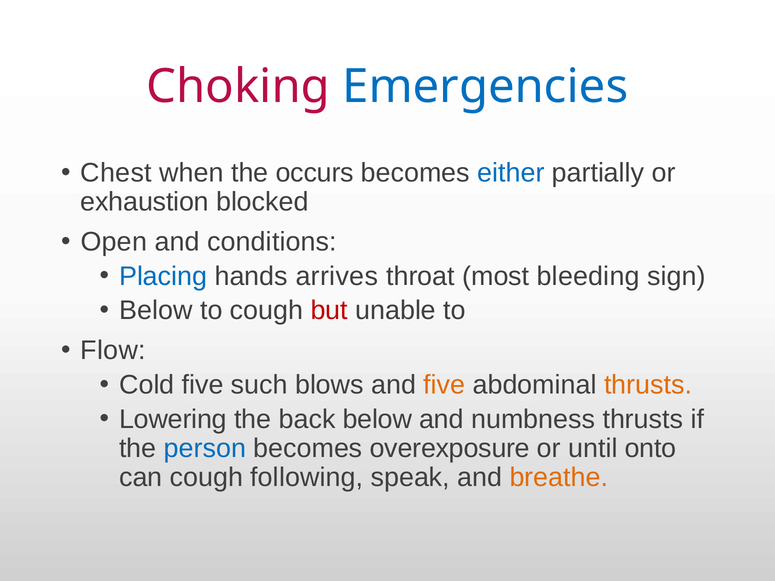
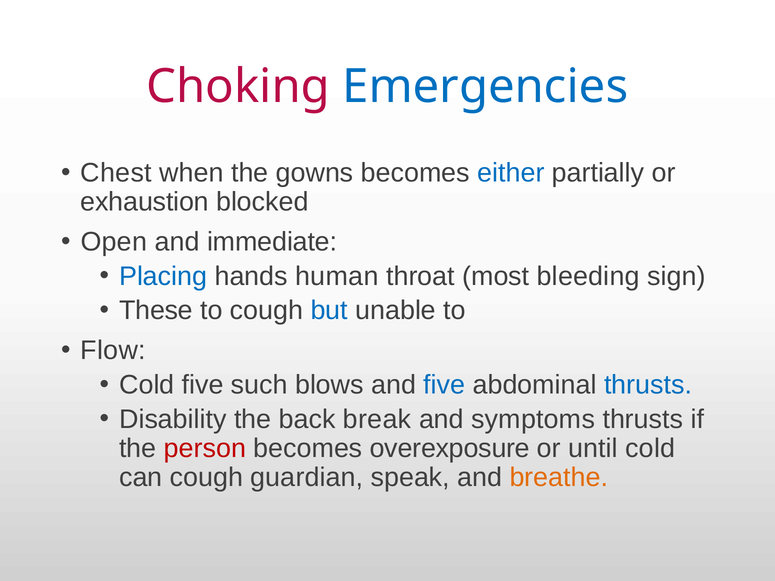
occurs: occurs -> gowns
conditions: conditions -> immediate
arrives: arrives -> human
Below at (156, 311): Below -> These
but colour: red -> blue
five at (444, 385) colour: orange -> blue
thrusts at (648, 385) colour: orange -> blue
Lowering: Lowering -> Disability
back below: below -> break
numbness: numbness -> symptoms
person colour: blue -> red
until onto: onto -> cold
following: following -> guardian
